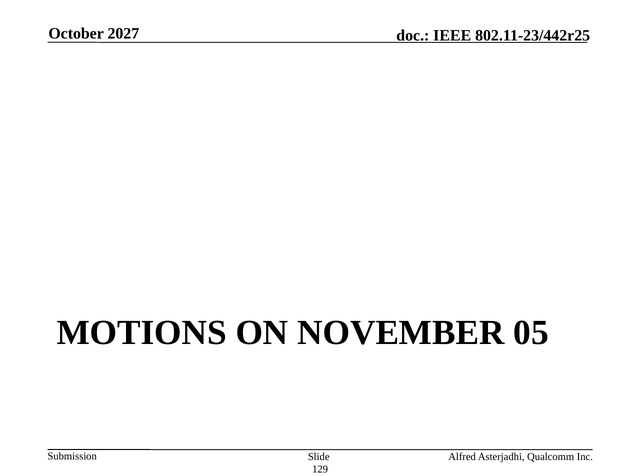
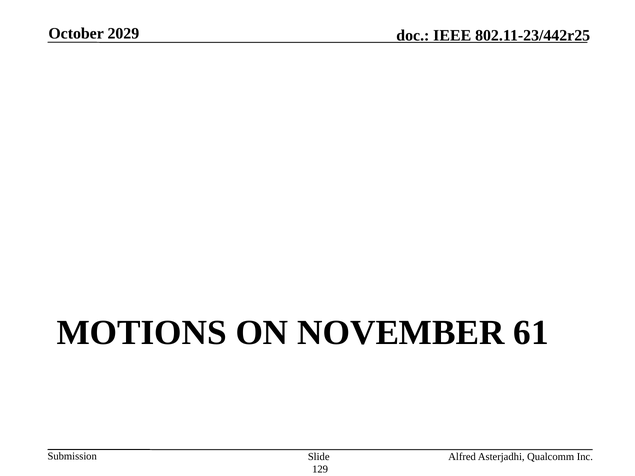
2027: 2027 -> 2029
05: 05 -> 61
